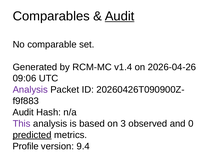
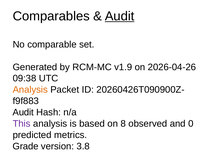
v1.4: v1.4 -> v1.9
09:06: 09:06 -> 09:38
Analysis at (30, 90) colour: purple -> orange
3: 3 -> 8
predicted underline: present -> none
Profile: Profile -> Grade
9.4: 9.4 -> 3.8
